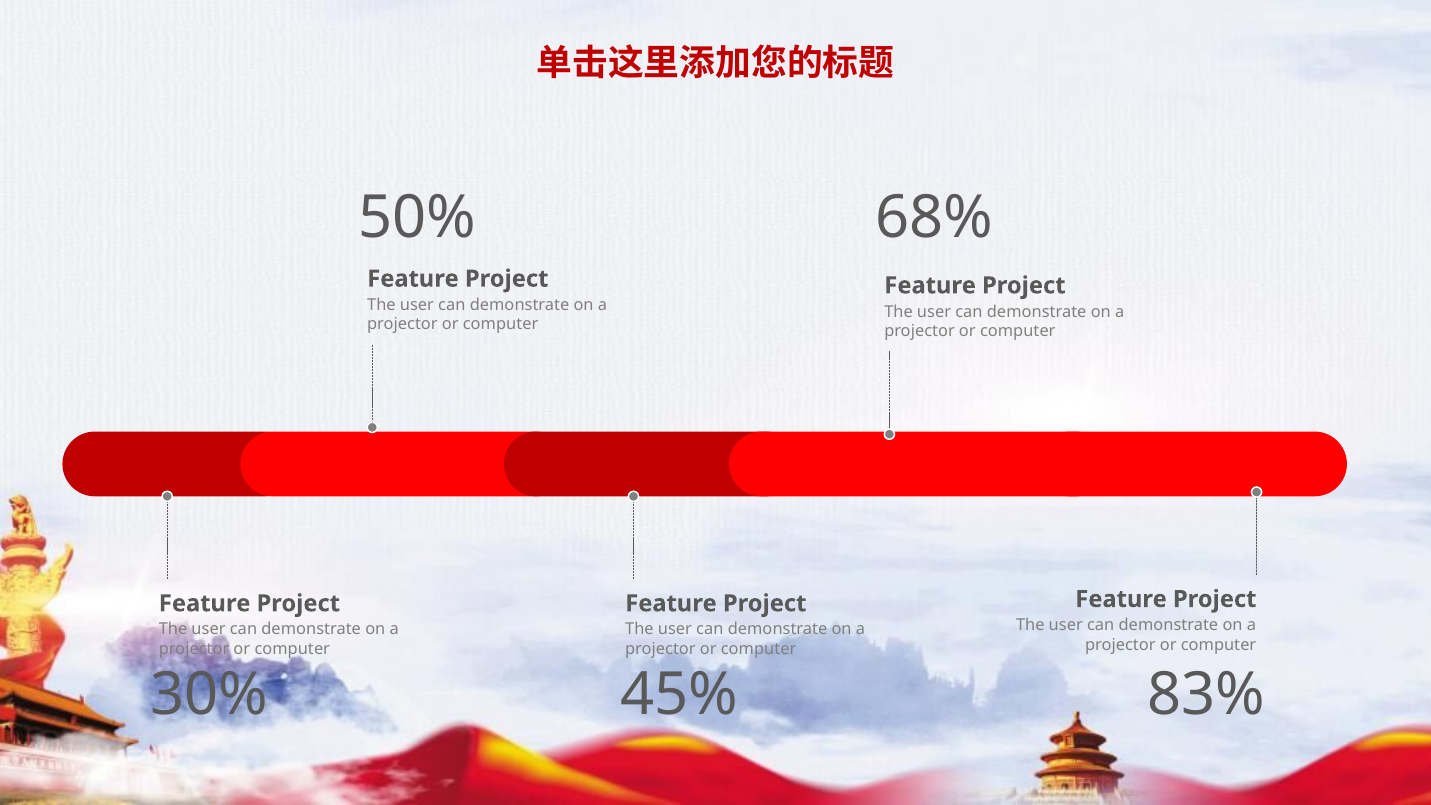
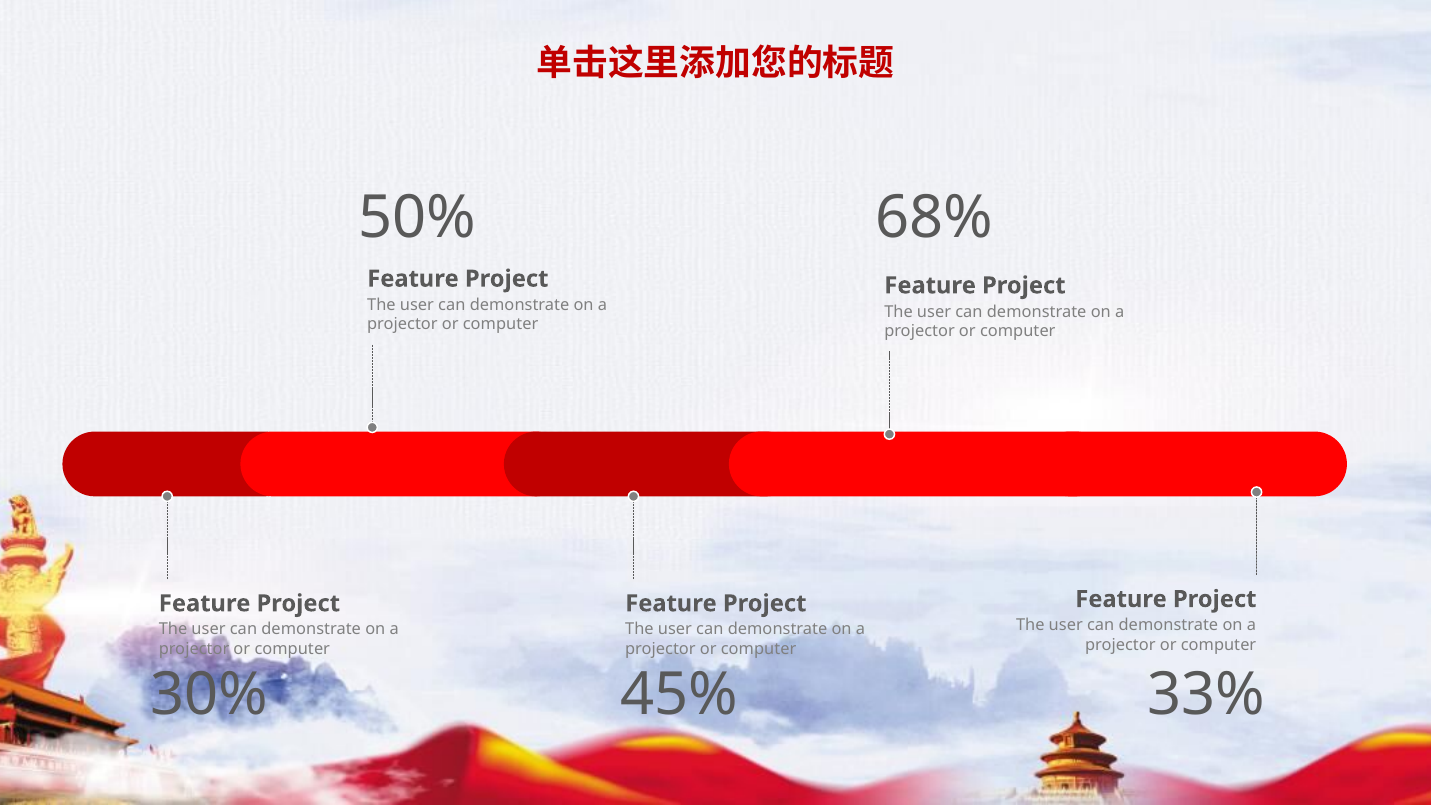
83%: 83% -> 33%
